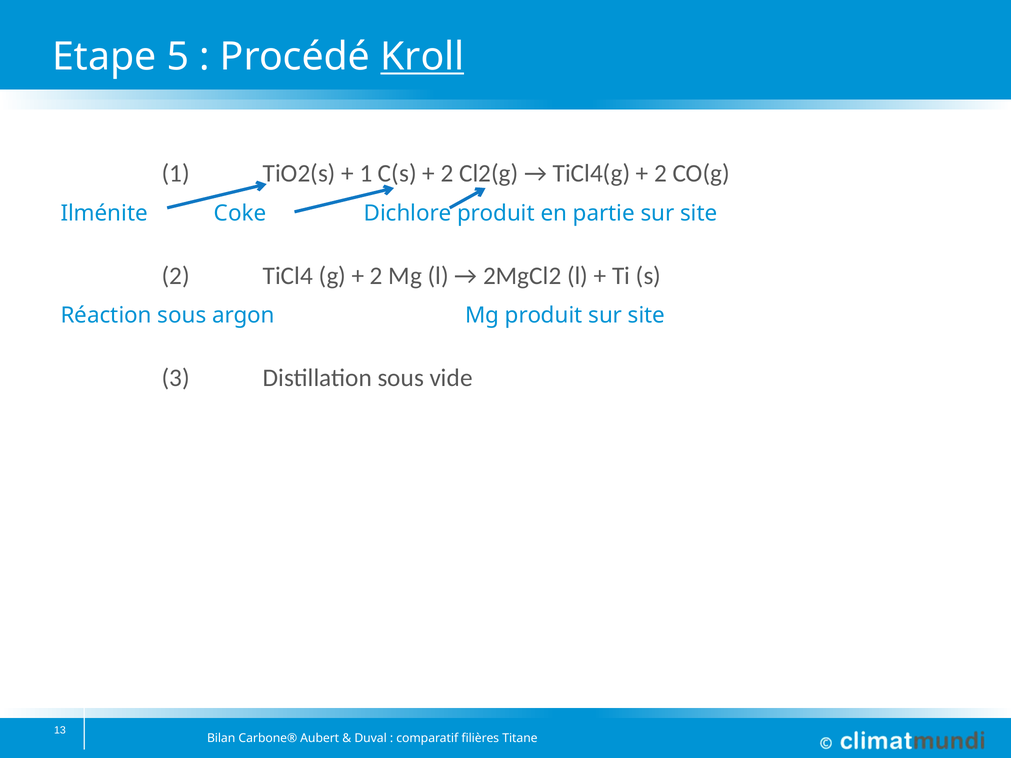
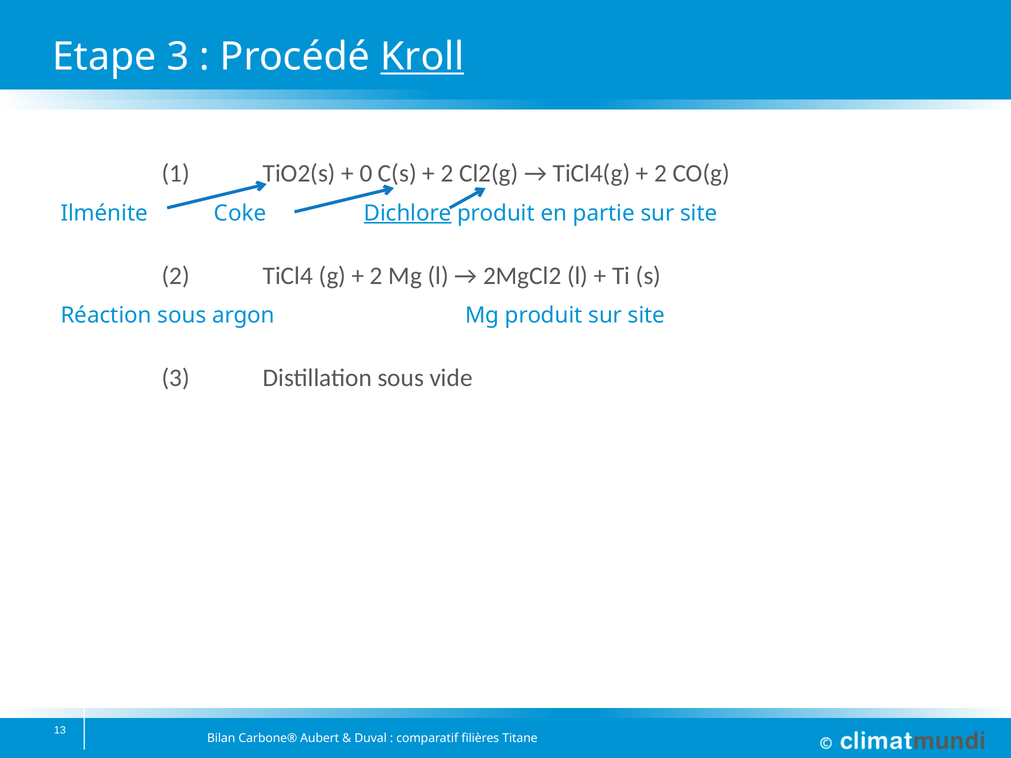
Etape 5: 5 -> 3
1 at (366, 174): 1 -> 0
Dichlore underline: none -> present
